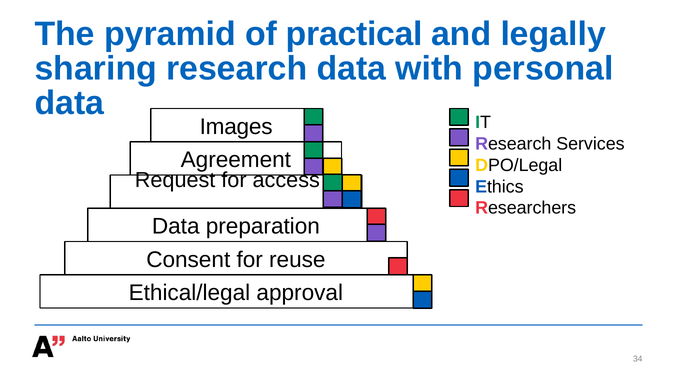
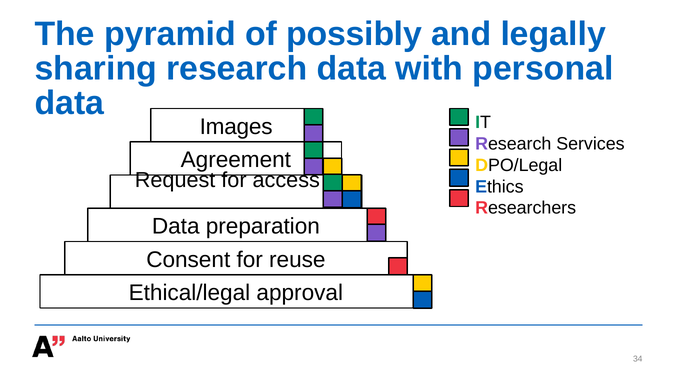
practical: practical -> possibly
